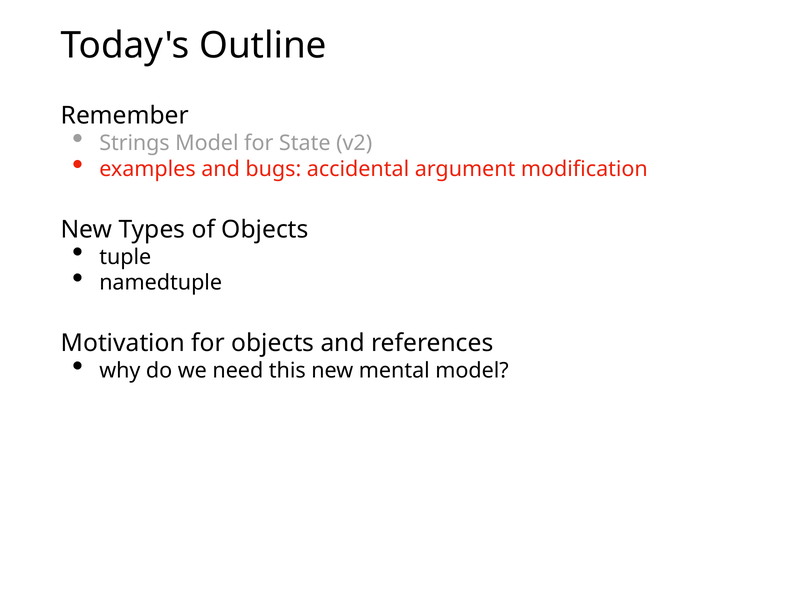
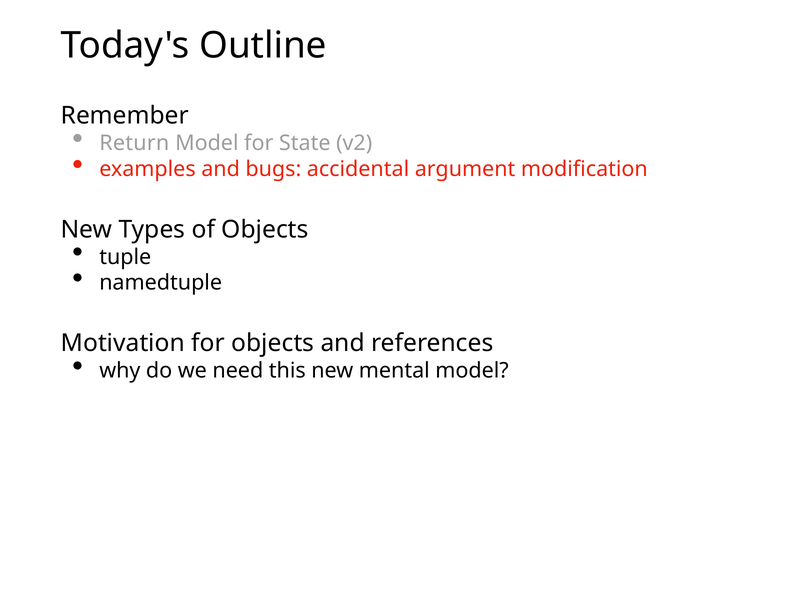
Strings: Strings -> Return
